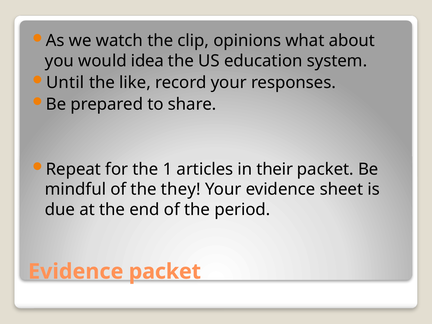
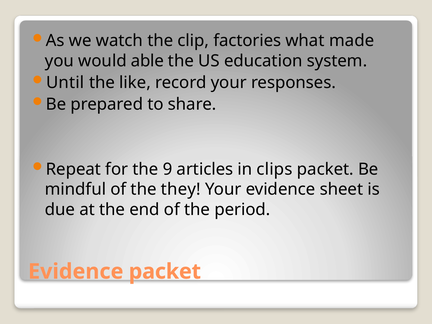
opinions: opinions -> factories
about: about -> made
idea: idea -> able
1: 1 -> 9
their: their -> clips
